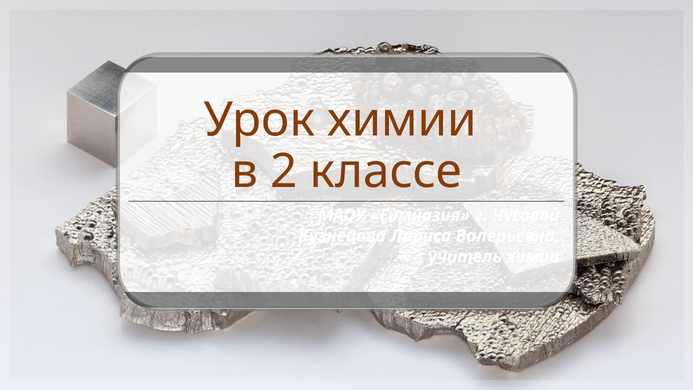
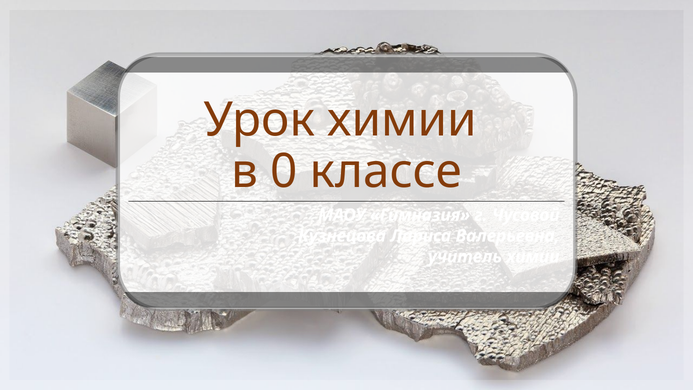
2: 2 -> 0
